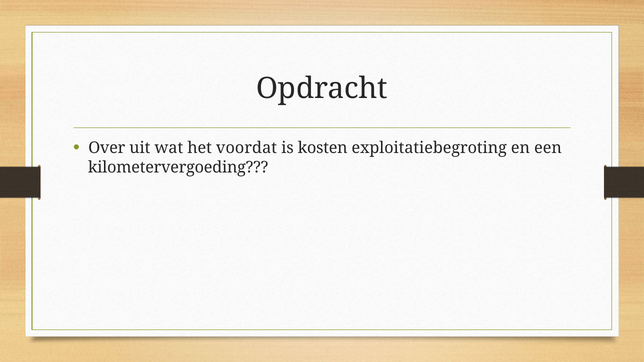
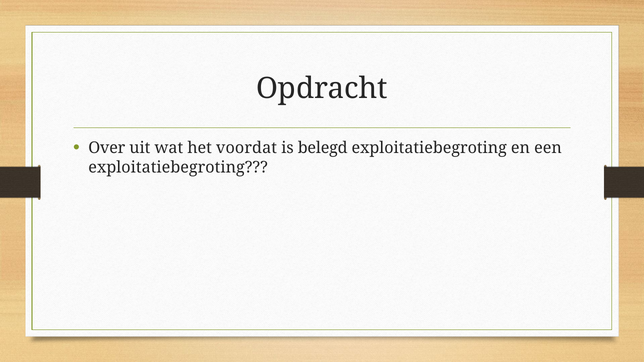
kosten: kosten -> belegd
kilometervergoeding at (178, 168): kilometervergoeding -> exploitatiebegroting
